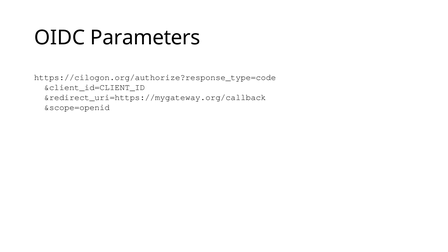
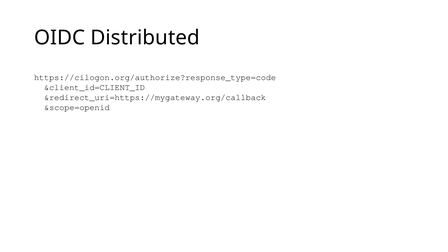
Parameters: Parameters -> Distributed
